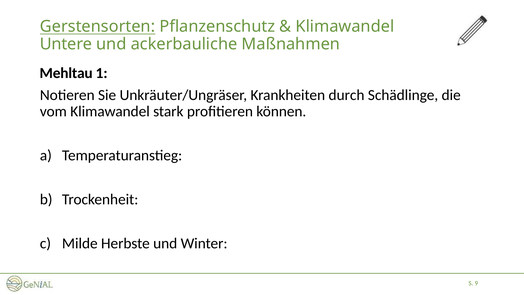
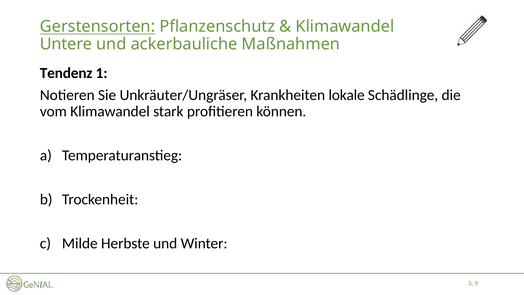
Mehltau: Mehltau -> Tendenz
durch: durch -> lokale
